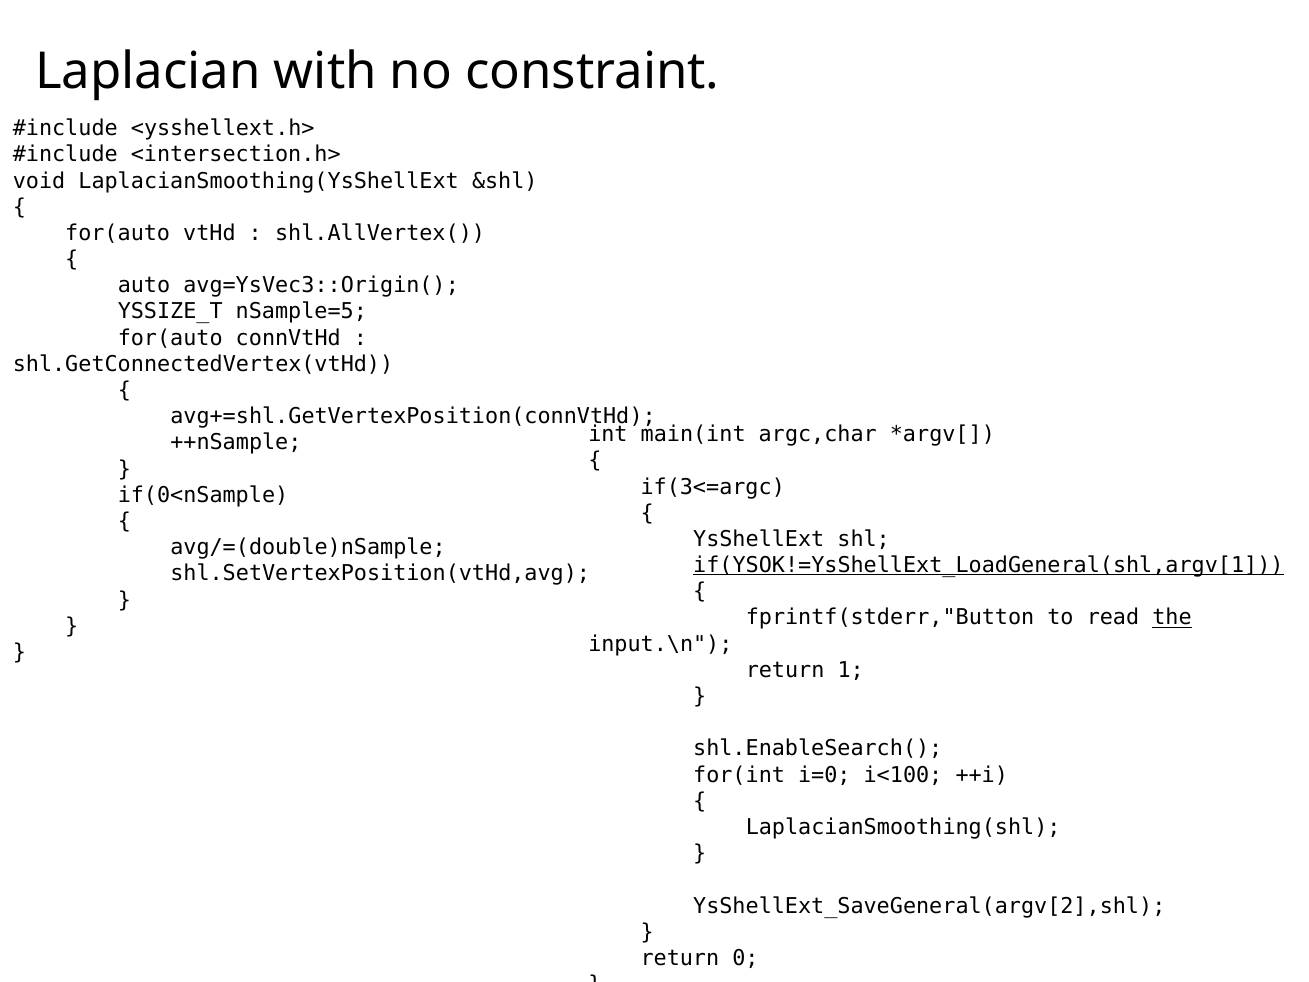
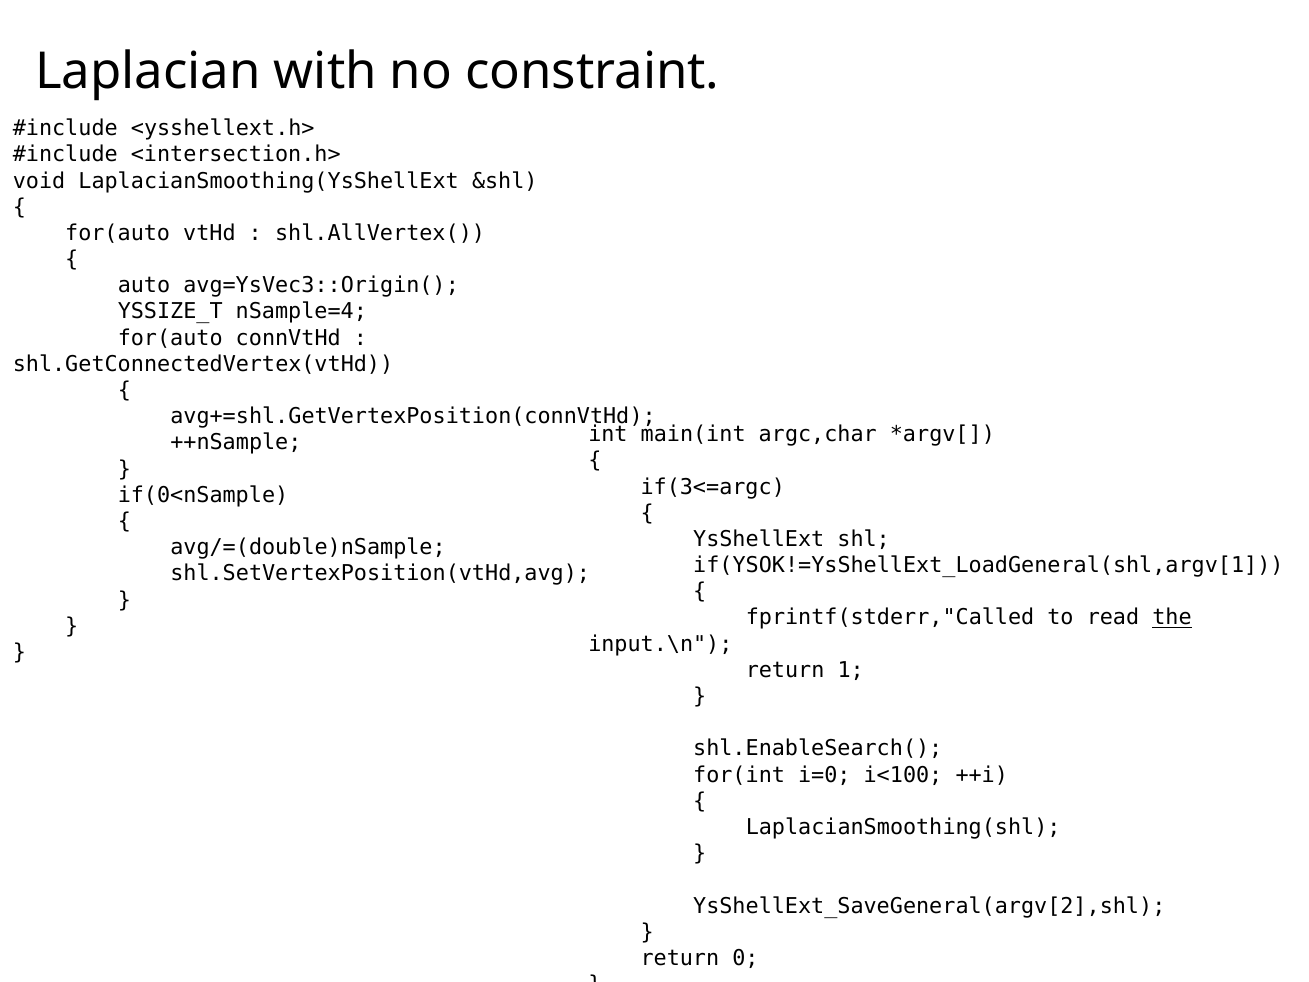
nSample=5: nSample=5 -> nSample=4
if(YSOK!=YsShellExt_LoadGeneral(shl,argv[1 underline: present -> none
fprintf(stderr,"Button: fprintf(stderr,"Button -> fprintf(stderr,"Called
